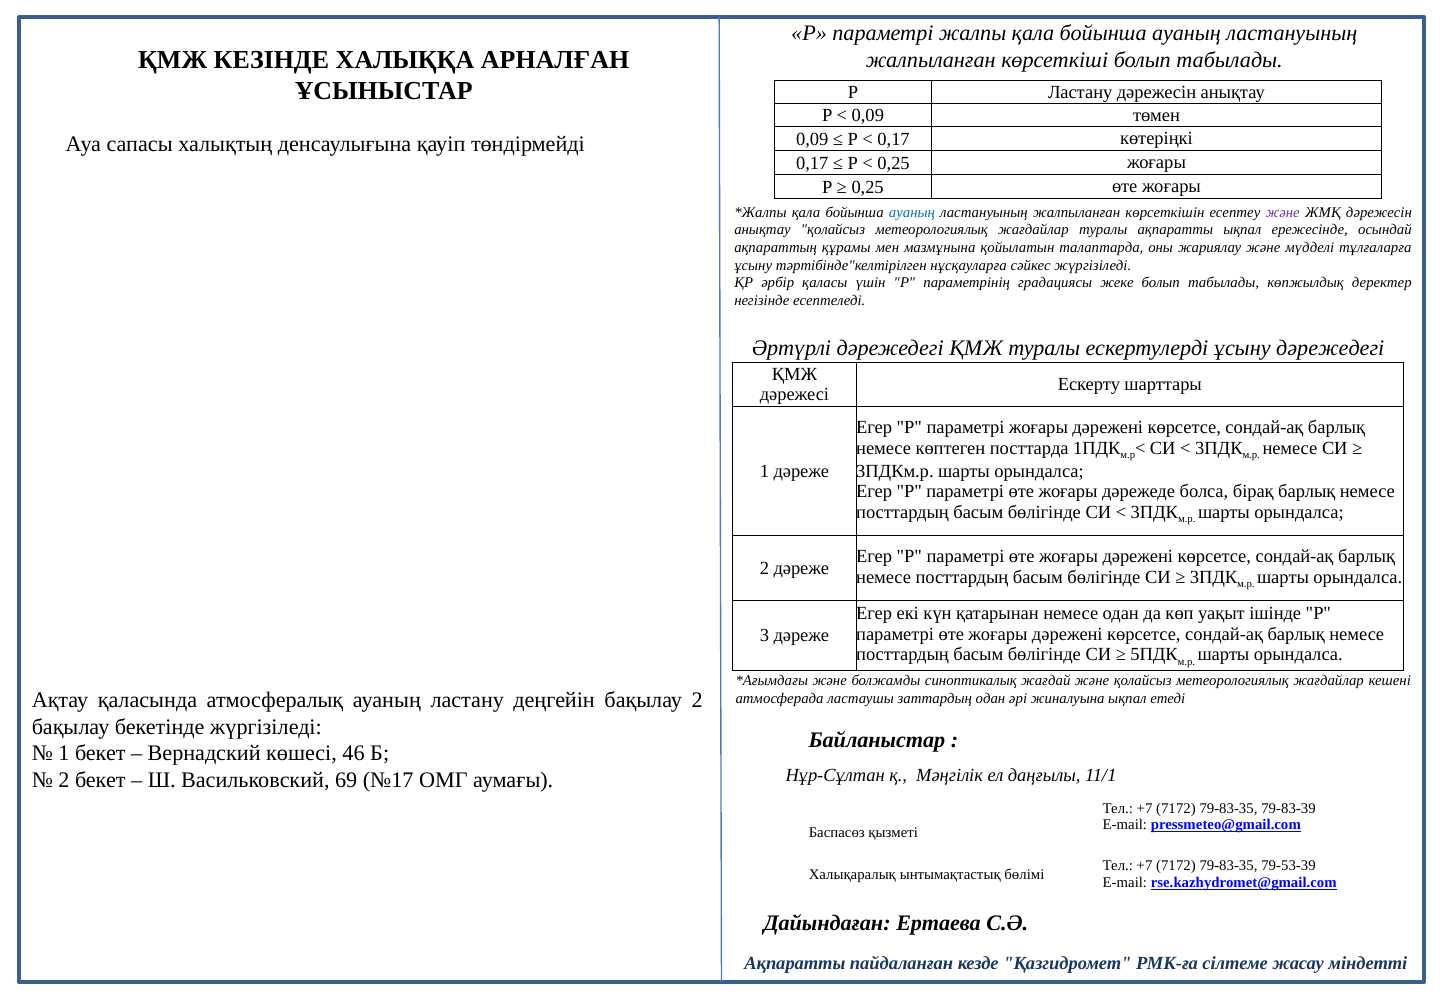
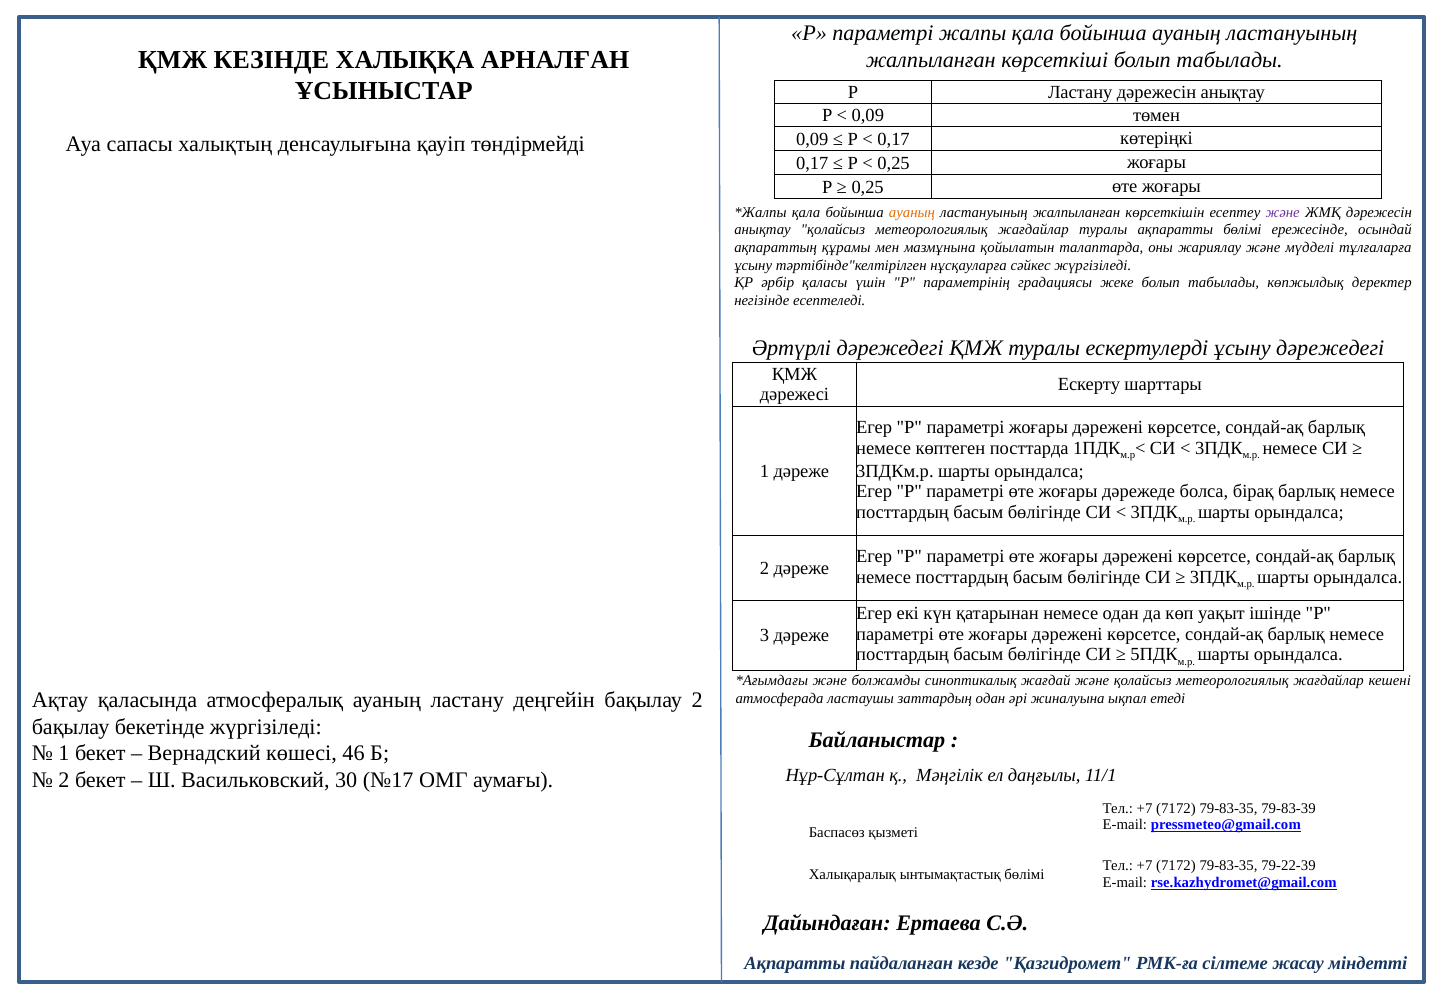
ауаның at (912, 212) colour: blue -> orange
ақпаратты ықпал: ықпал -> бөлімі
69: 69 -> 30
79-53-39: 79-53-39 -> 79-22-39
